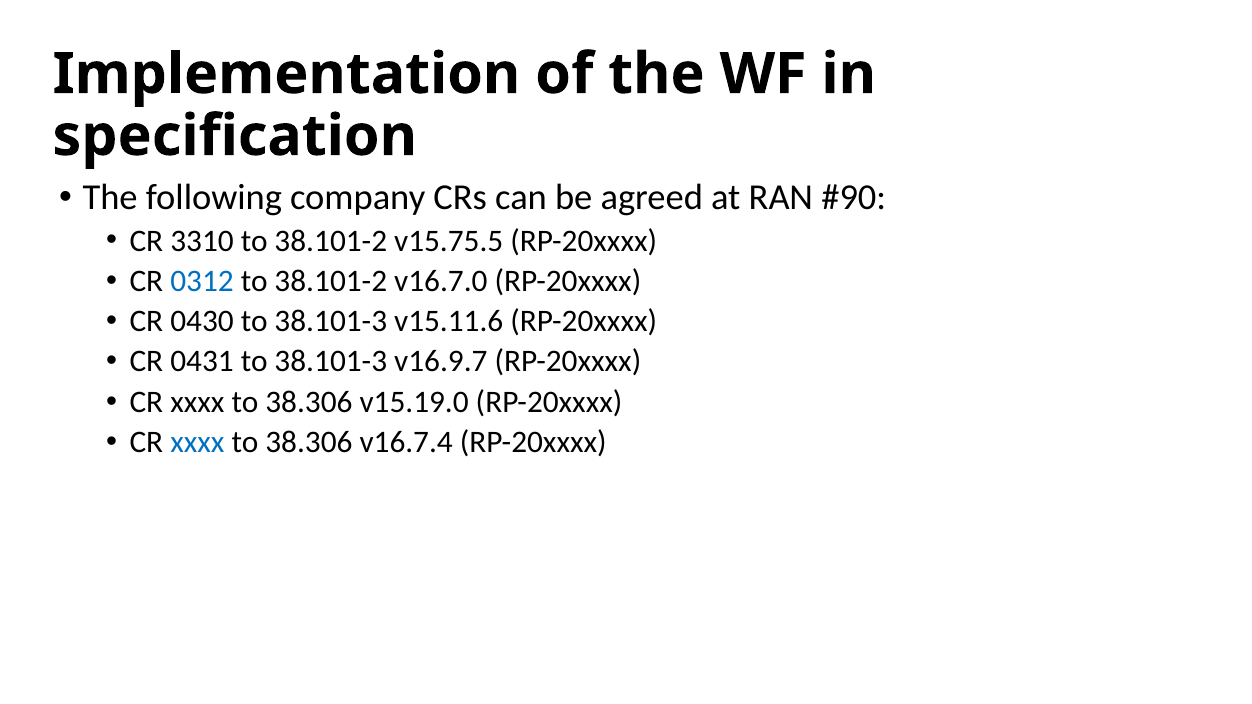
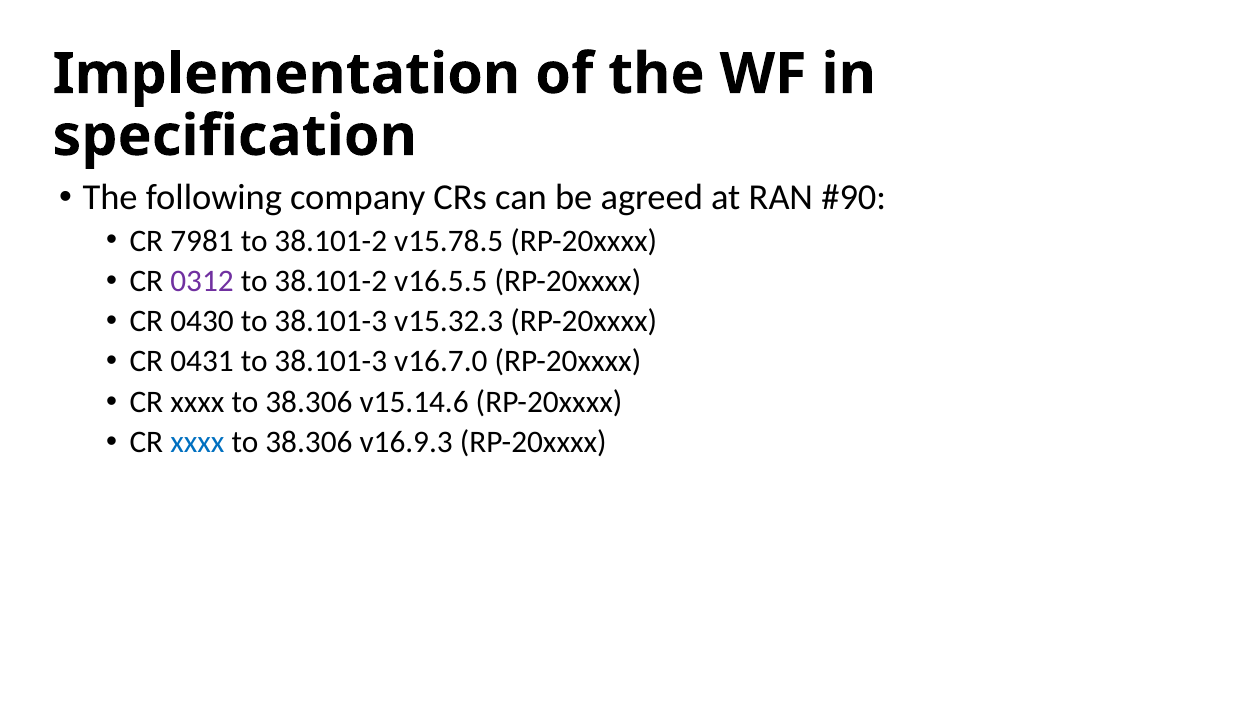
3310: 3310 -> 7981
v15.75.5: v15.75.5 -> v15.78.5
0312 colour: blue -> purple
v16.7.0: v16.7.0 -> v16.5.5
v15.11.6: v15.11.6 -> v15.32.3
v16.9.7: v16.9.7 -> v16.7.0
v15.19.0: v15.19.0 -> v15.14.6
v16.7.4: v16.7.4 -> v16.9.3
